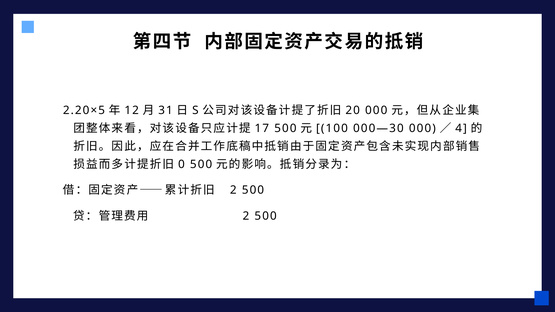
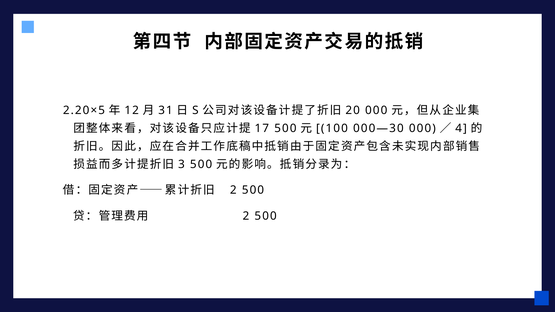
0: 0 -> 3
